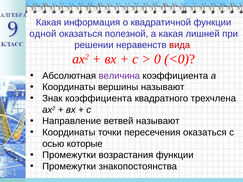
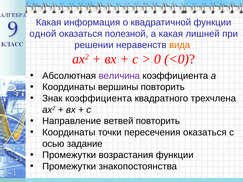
вида colour: red -> orange
вершины называют: называют -> повторить
ветвей называют: называют -> повторить
которые: которые -> задание
